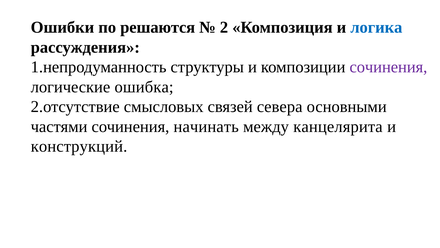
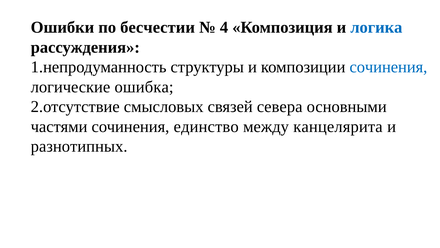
решаются: решаются -> бесчестии
2: 2 -> 4
сочинения at (388, 67) colour: purple -> blue
начинать: начинать -> единство
конструкций: конструкций -> разнотипных
